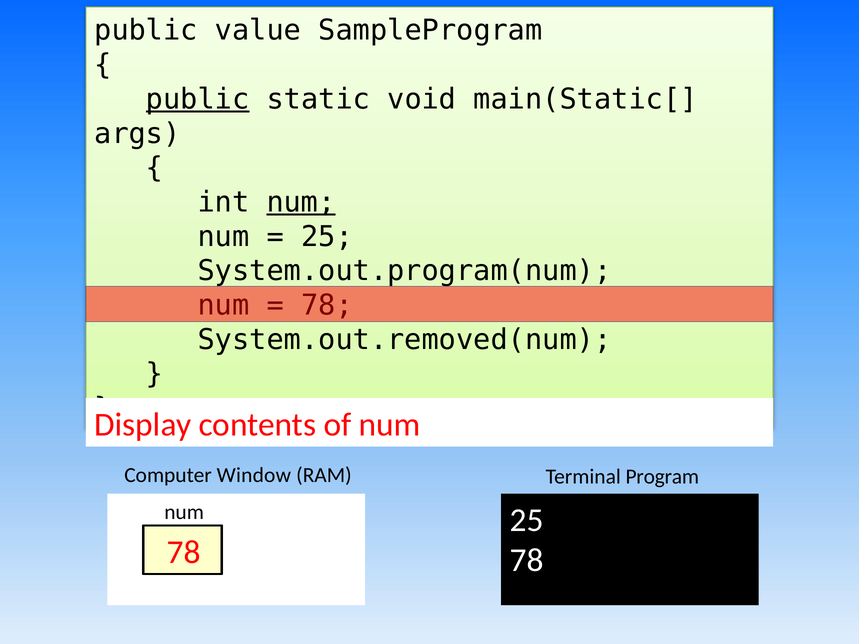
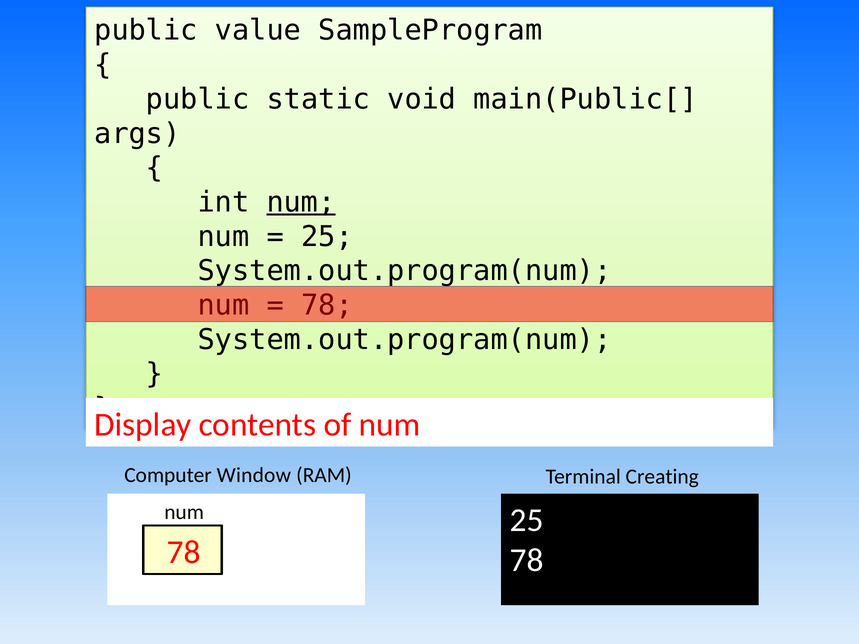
public at (198, 99) underline: present -> none
main(Static[: main(Static[ -> main(Public[
System.out.removed(num at (404, 340): System.out.removed(num -> System.out.program(num
Program: Program -> Creating
